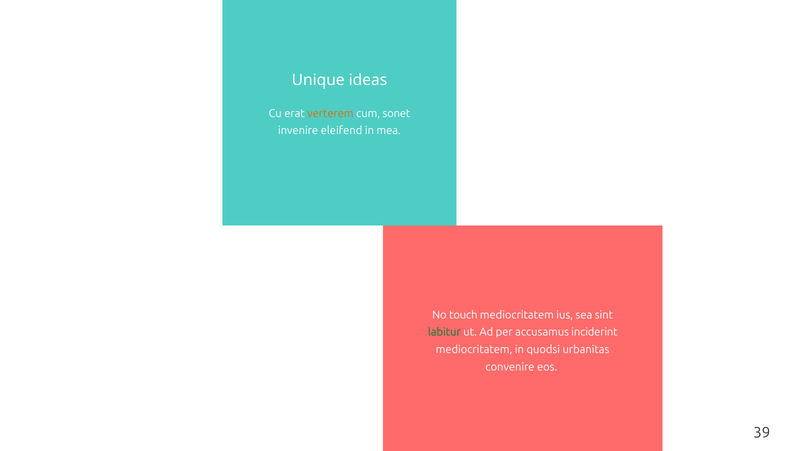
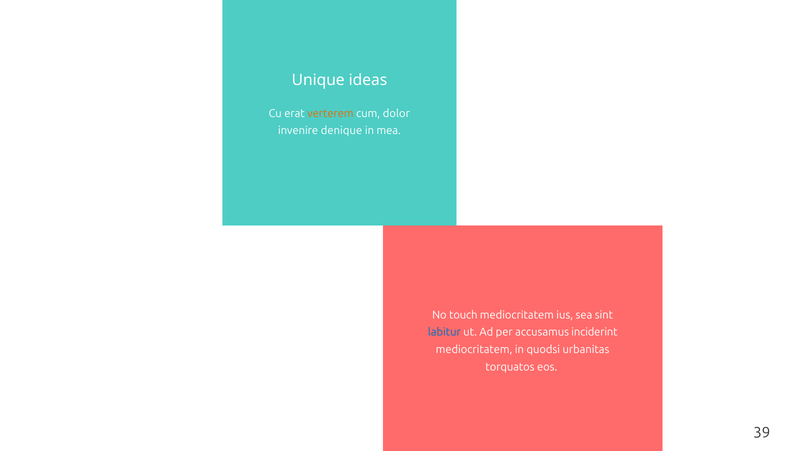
sonet: sonet -> dolor
eleifend: eleifend -> denique
labitur colour: green -> blue
convenire: convenire -> torquatos
